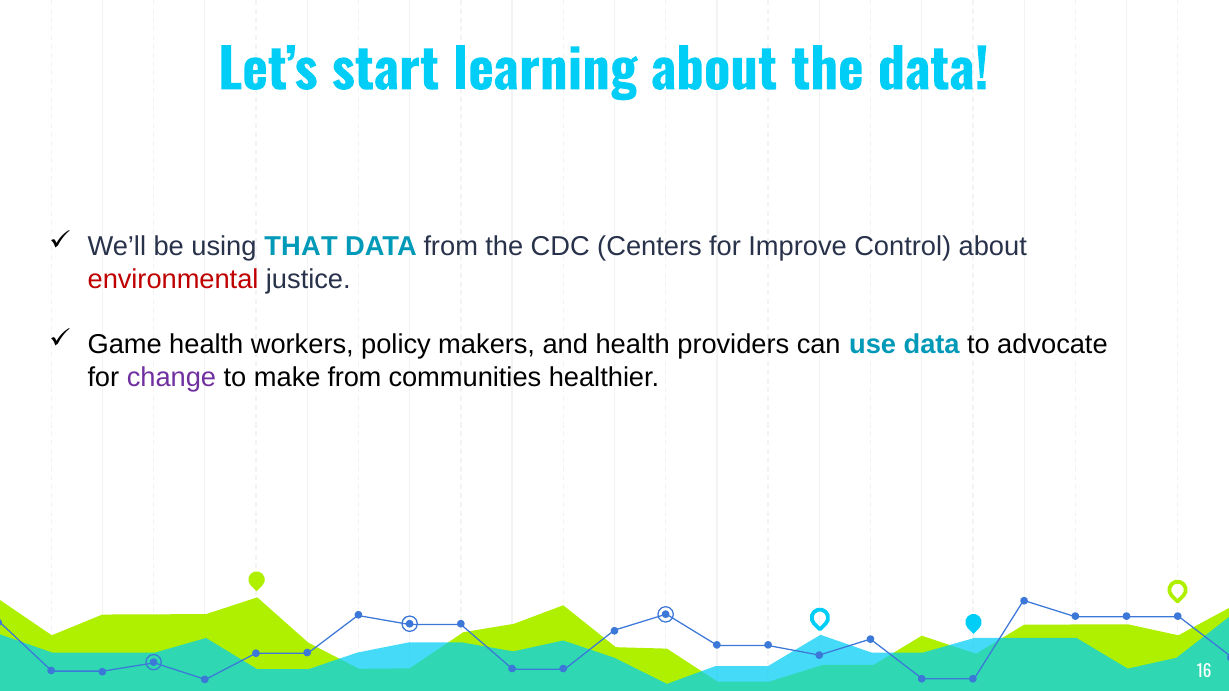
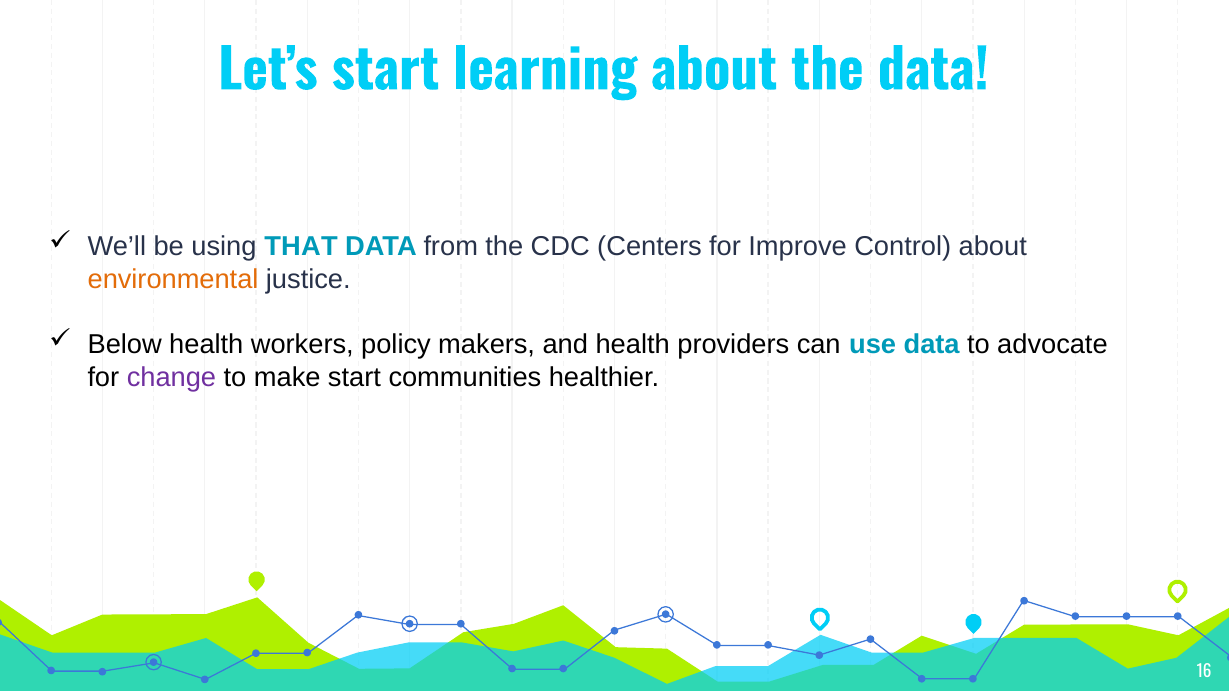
environmental colour: red -> orange
Game: Game -> Below
make from: from -> start
